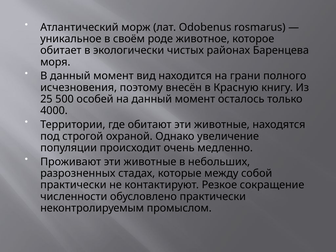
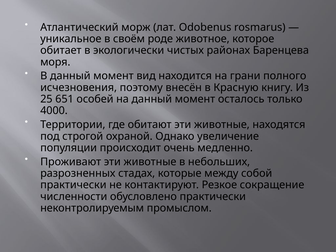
500: 500 -> 651
